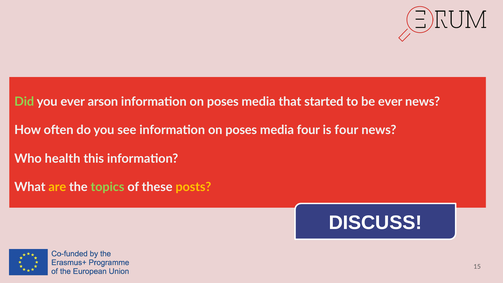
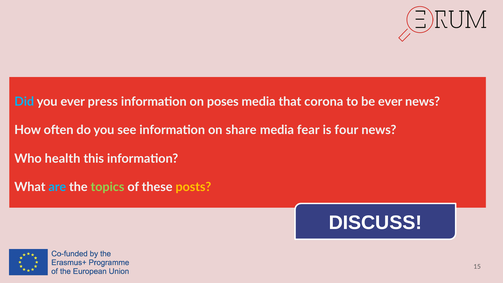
Did colour: light green -> light blue
arson: arson -> press
started: started -> corona
see information on poses: poses -> share
media four: four -> fear
are colour: yellow -> light blue
